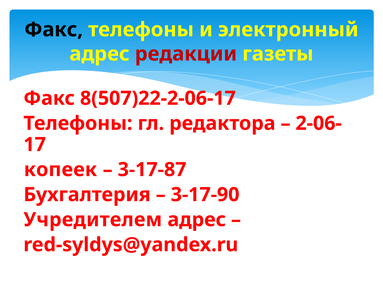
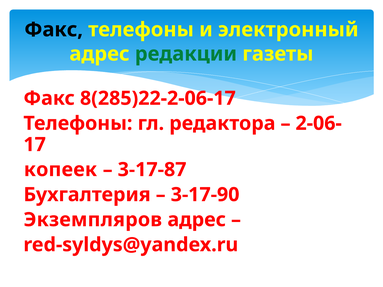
редакции colour: red -> green
8(507)22-2-06-17: 8(507)22-2-06-17 -> 8(285)22-2-06-17
Учредителем: Учредителем -> Экземпляров
